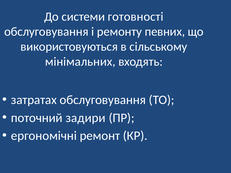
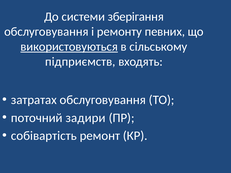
готовності: готовності -> зберігання
використовуються underline: none -> present
мінімальних: мінімальних -> підприємств
ергономічні: ергономічні -> собівартість
